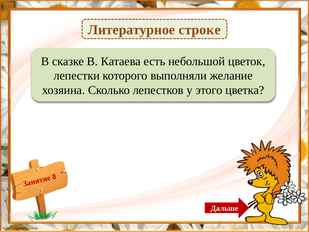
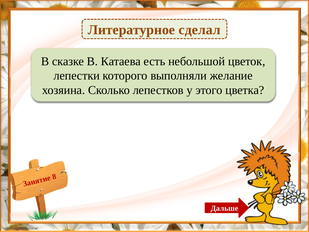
строке: строке -> сделал
